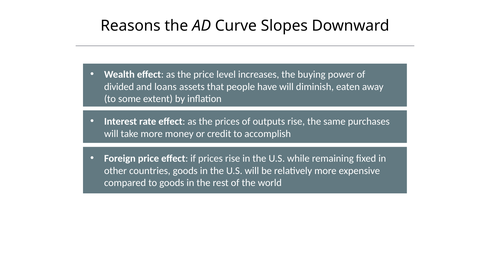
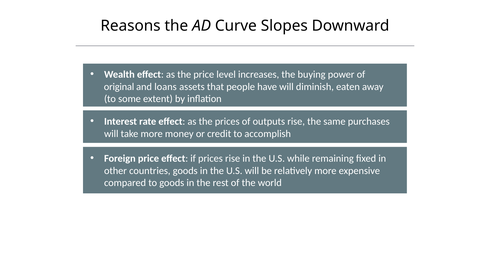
divided: divided -> original
